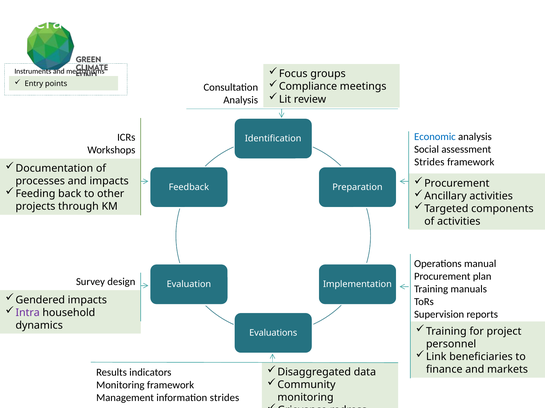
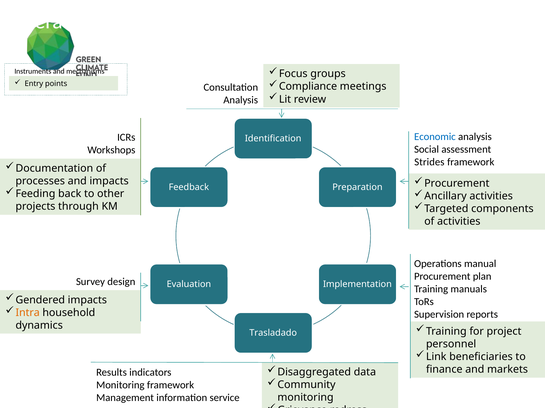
Intra colour: purple -> orange
Evaluations: Evaluations -> Trasladado
information strides: strides -> service
